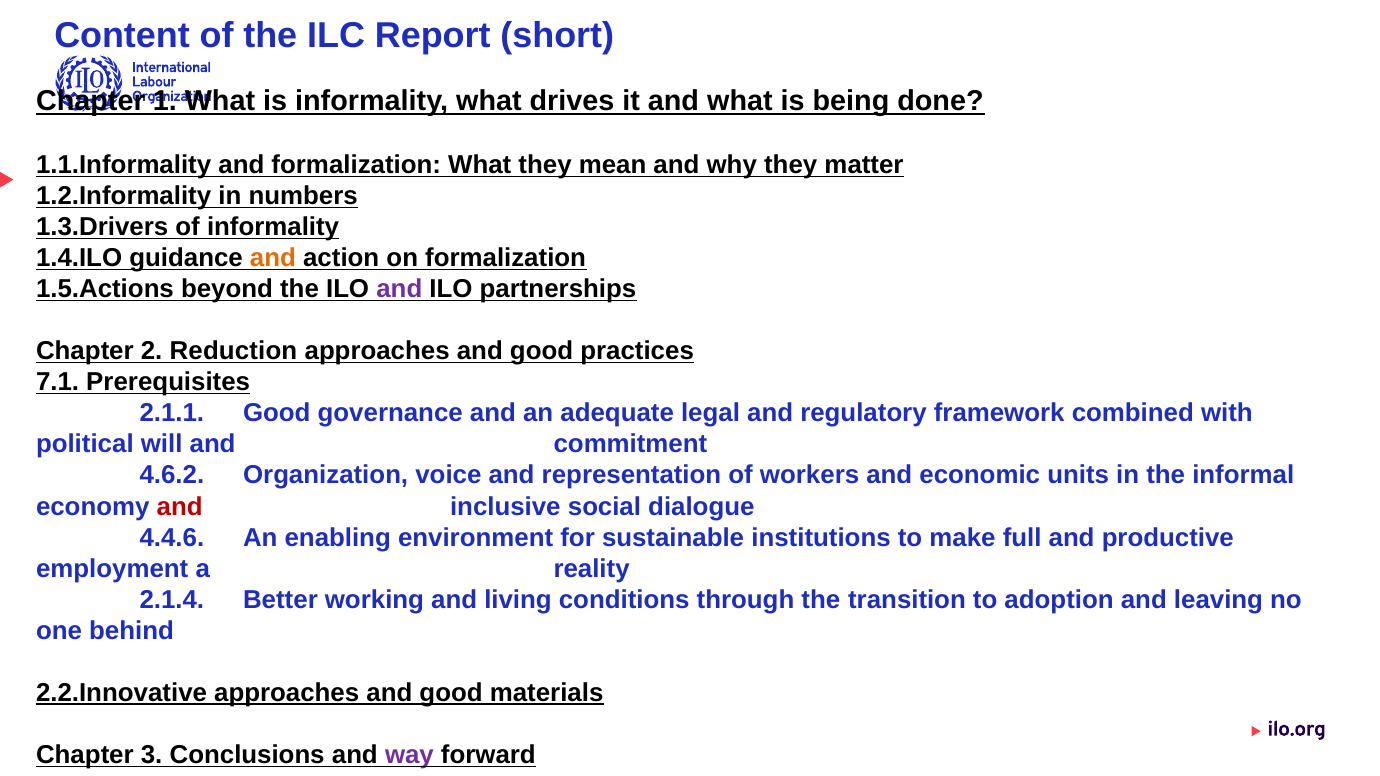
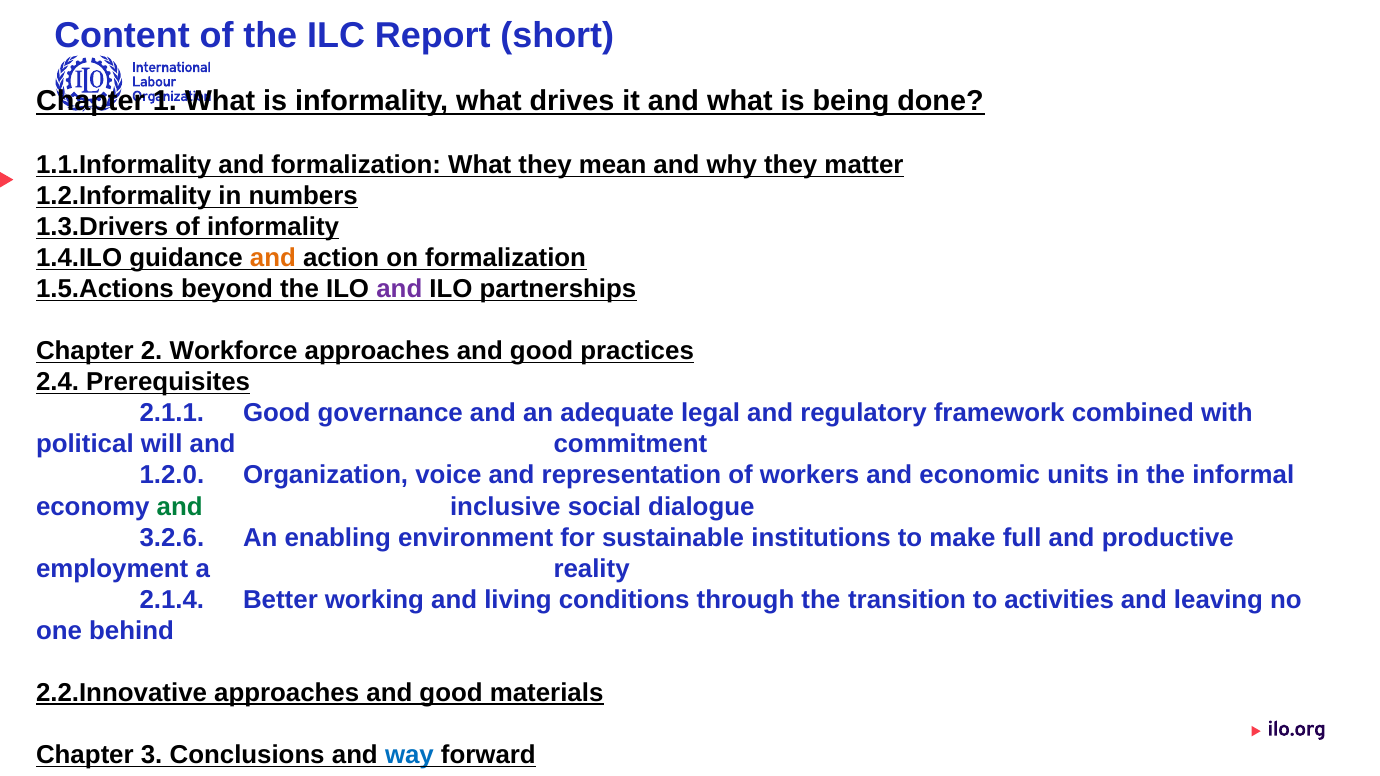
Reduction: Reduction -> Workforce
7.1: 7.1 -> 2.4
4.6.2: 4.6.2 -> 1.2.0
and at (180, 507) colour: red -> green
4.4.6: 4.4.6 -> 3.2.6
adoption: adoption -> activities
way colour: purple -> blue
